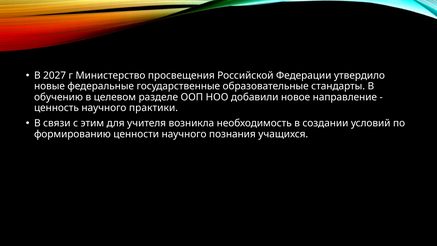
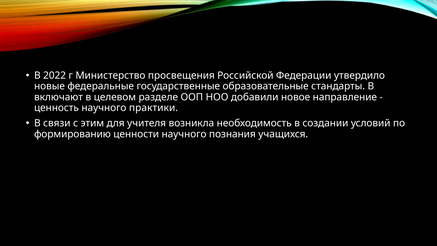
2027: 2027 -> 2022
обучению: обучению -> включают
